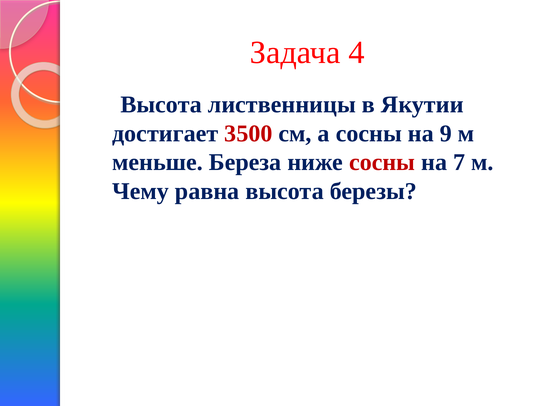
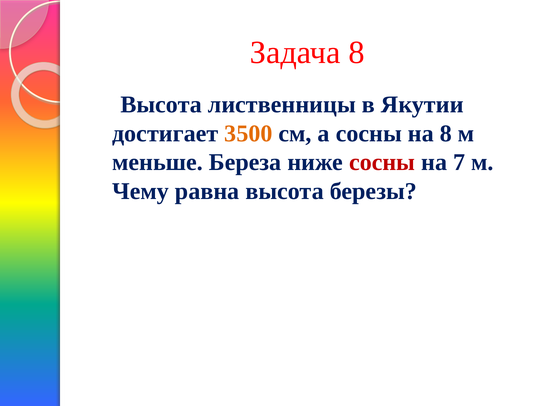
Задача 4: 4 -> 8
3500 colour: red -> orange
на 9: 9 -> 8
